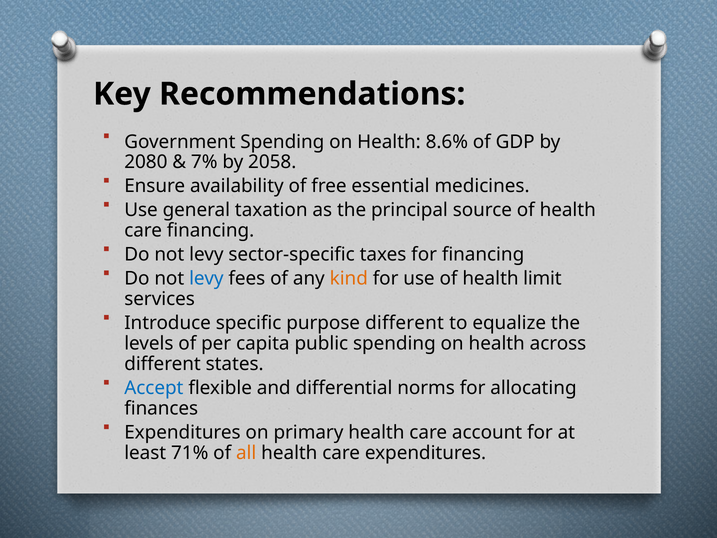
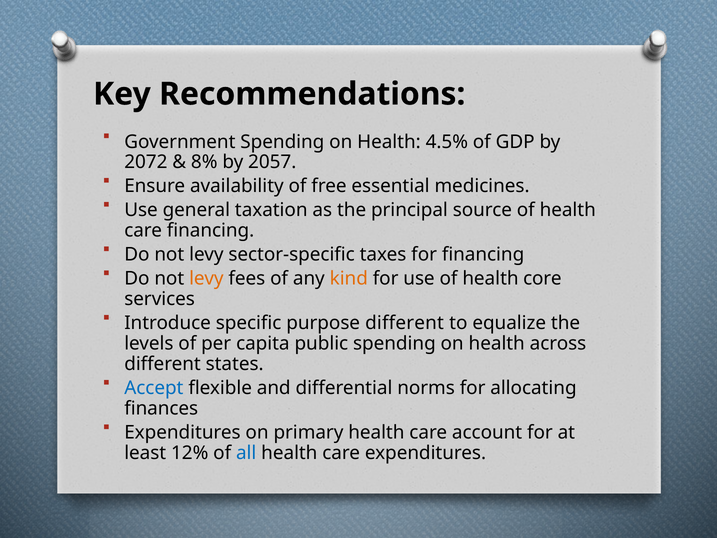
8.6%: 8.6% -> 4.5%
2080: 2080 -> 2072
7%: 7% -> 8%
2058: 2058 -> 2057
levy at (206, 279) colour: blue -> orange
limit: limit -> core
71%: 71% -> 12%
all colour: orange -> blue
